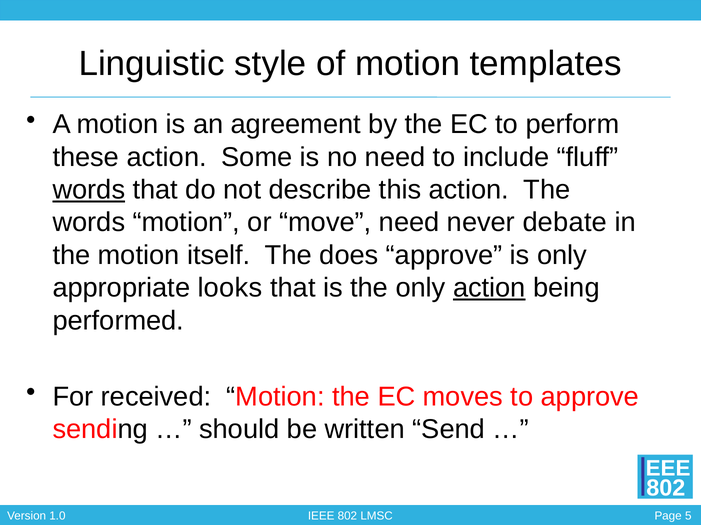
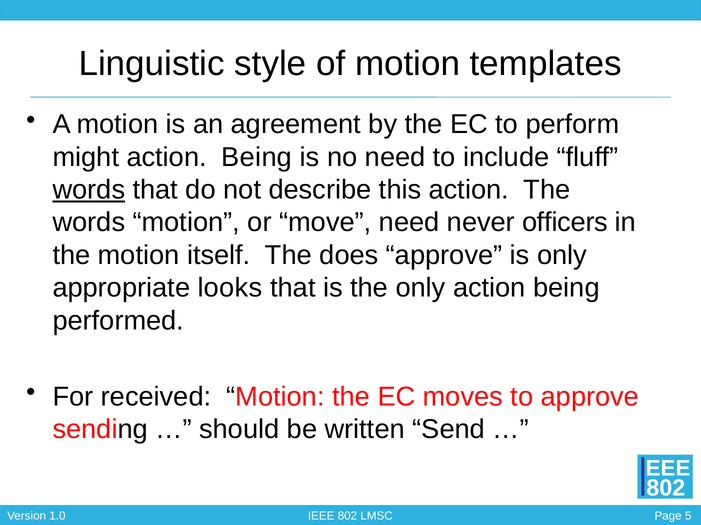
these: these -> might
Some at (257, 157): Some -> Being
debate: debate -> officers
action at (489, 288) underline: present -> none
